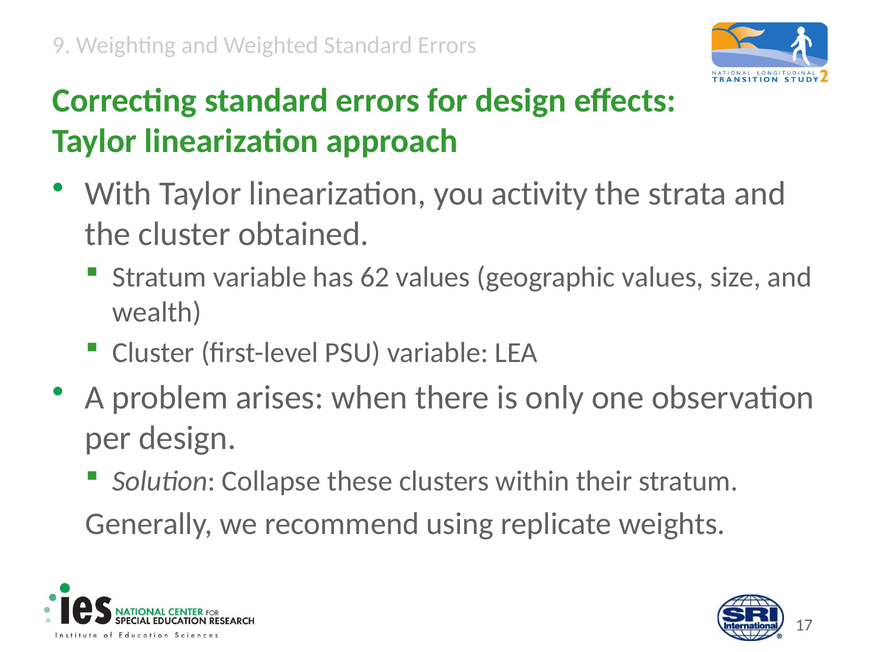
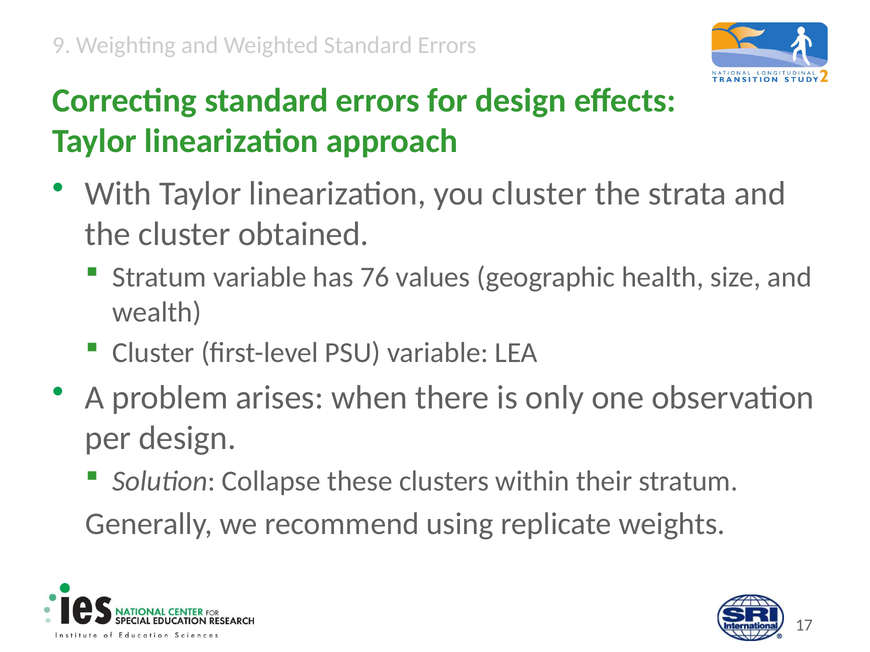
you activity: activity -> cluster
62: 62 -> 76
geographic values: values -> health
